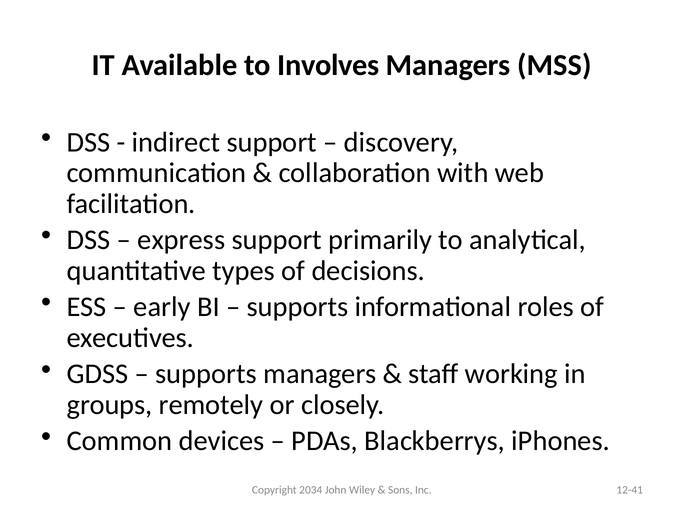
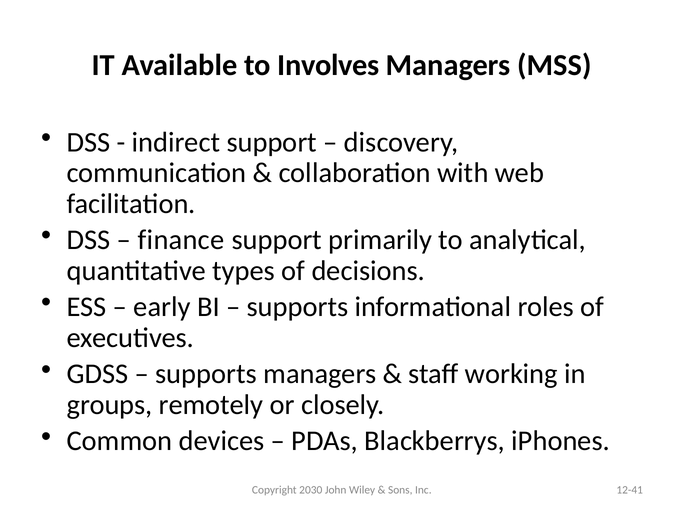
express: express -> finance
2034: 2034 -> 2030
